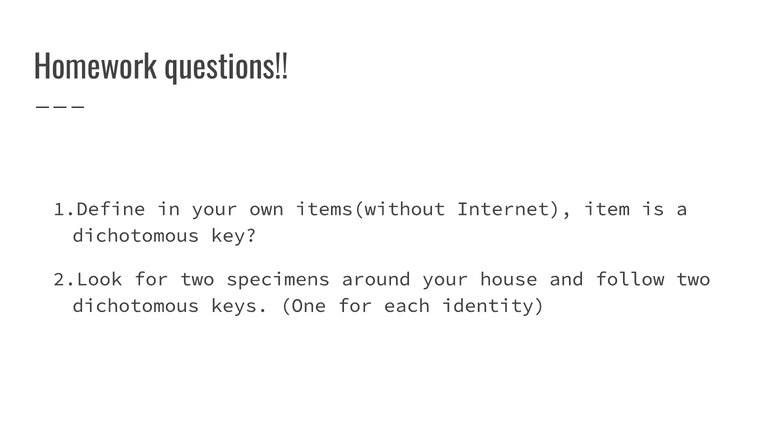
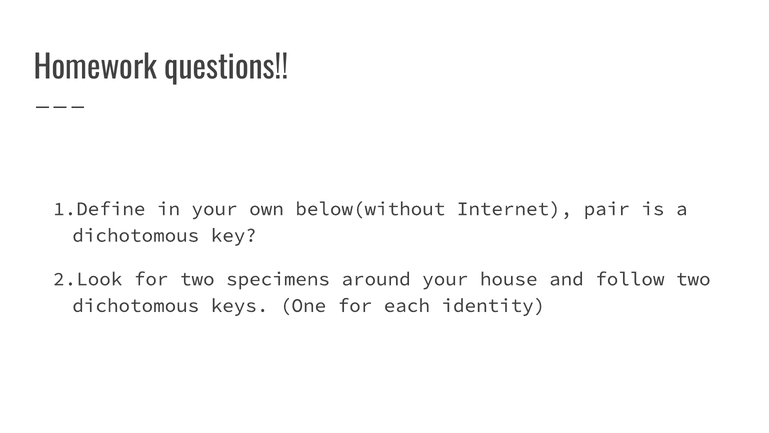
items(without: items(without -> below(without
item: item -> pair
